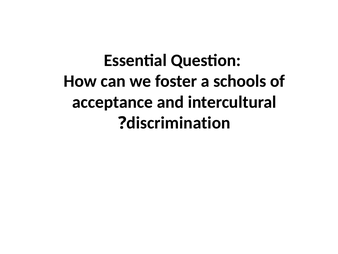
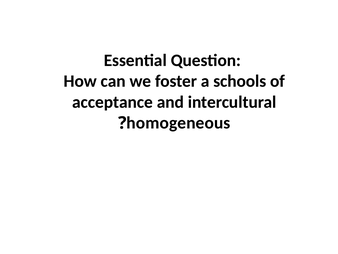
discrimination: discrimination -> homogeneous
